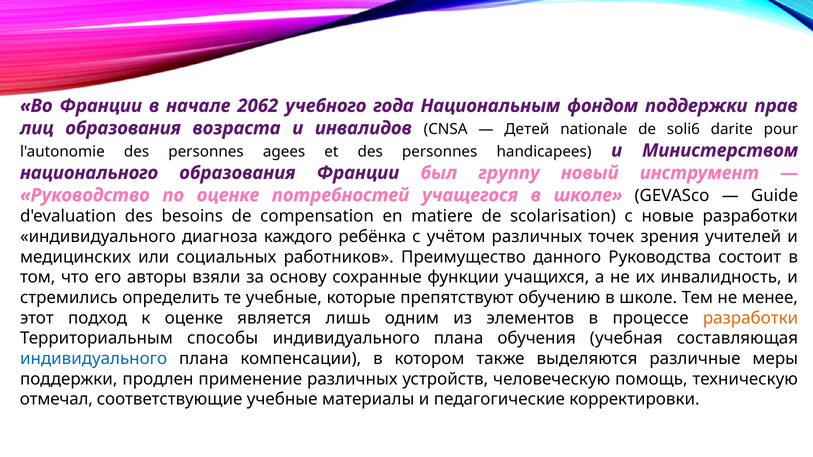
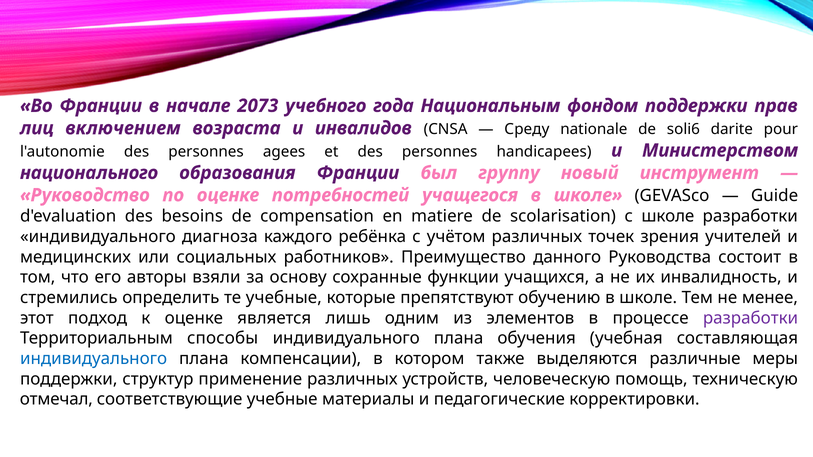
2062: 2062 -> 2073
лиц образования: образования -> включением
Детей: Детей -> Среду
с новые: новые -> школе
разработки at (751, 318) colour: orange -> purple
продлен: продлен -> структур
